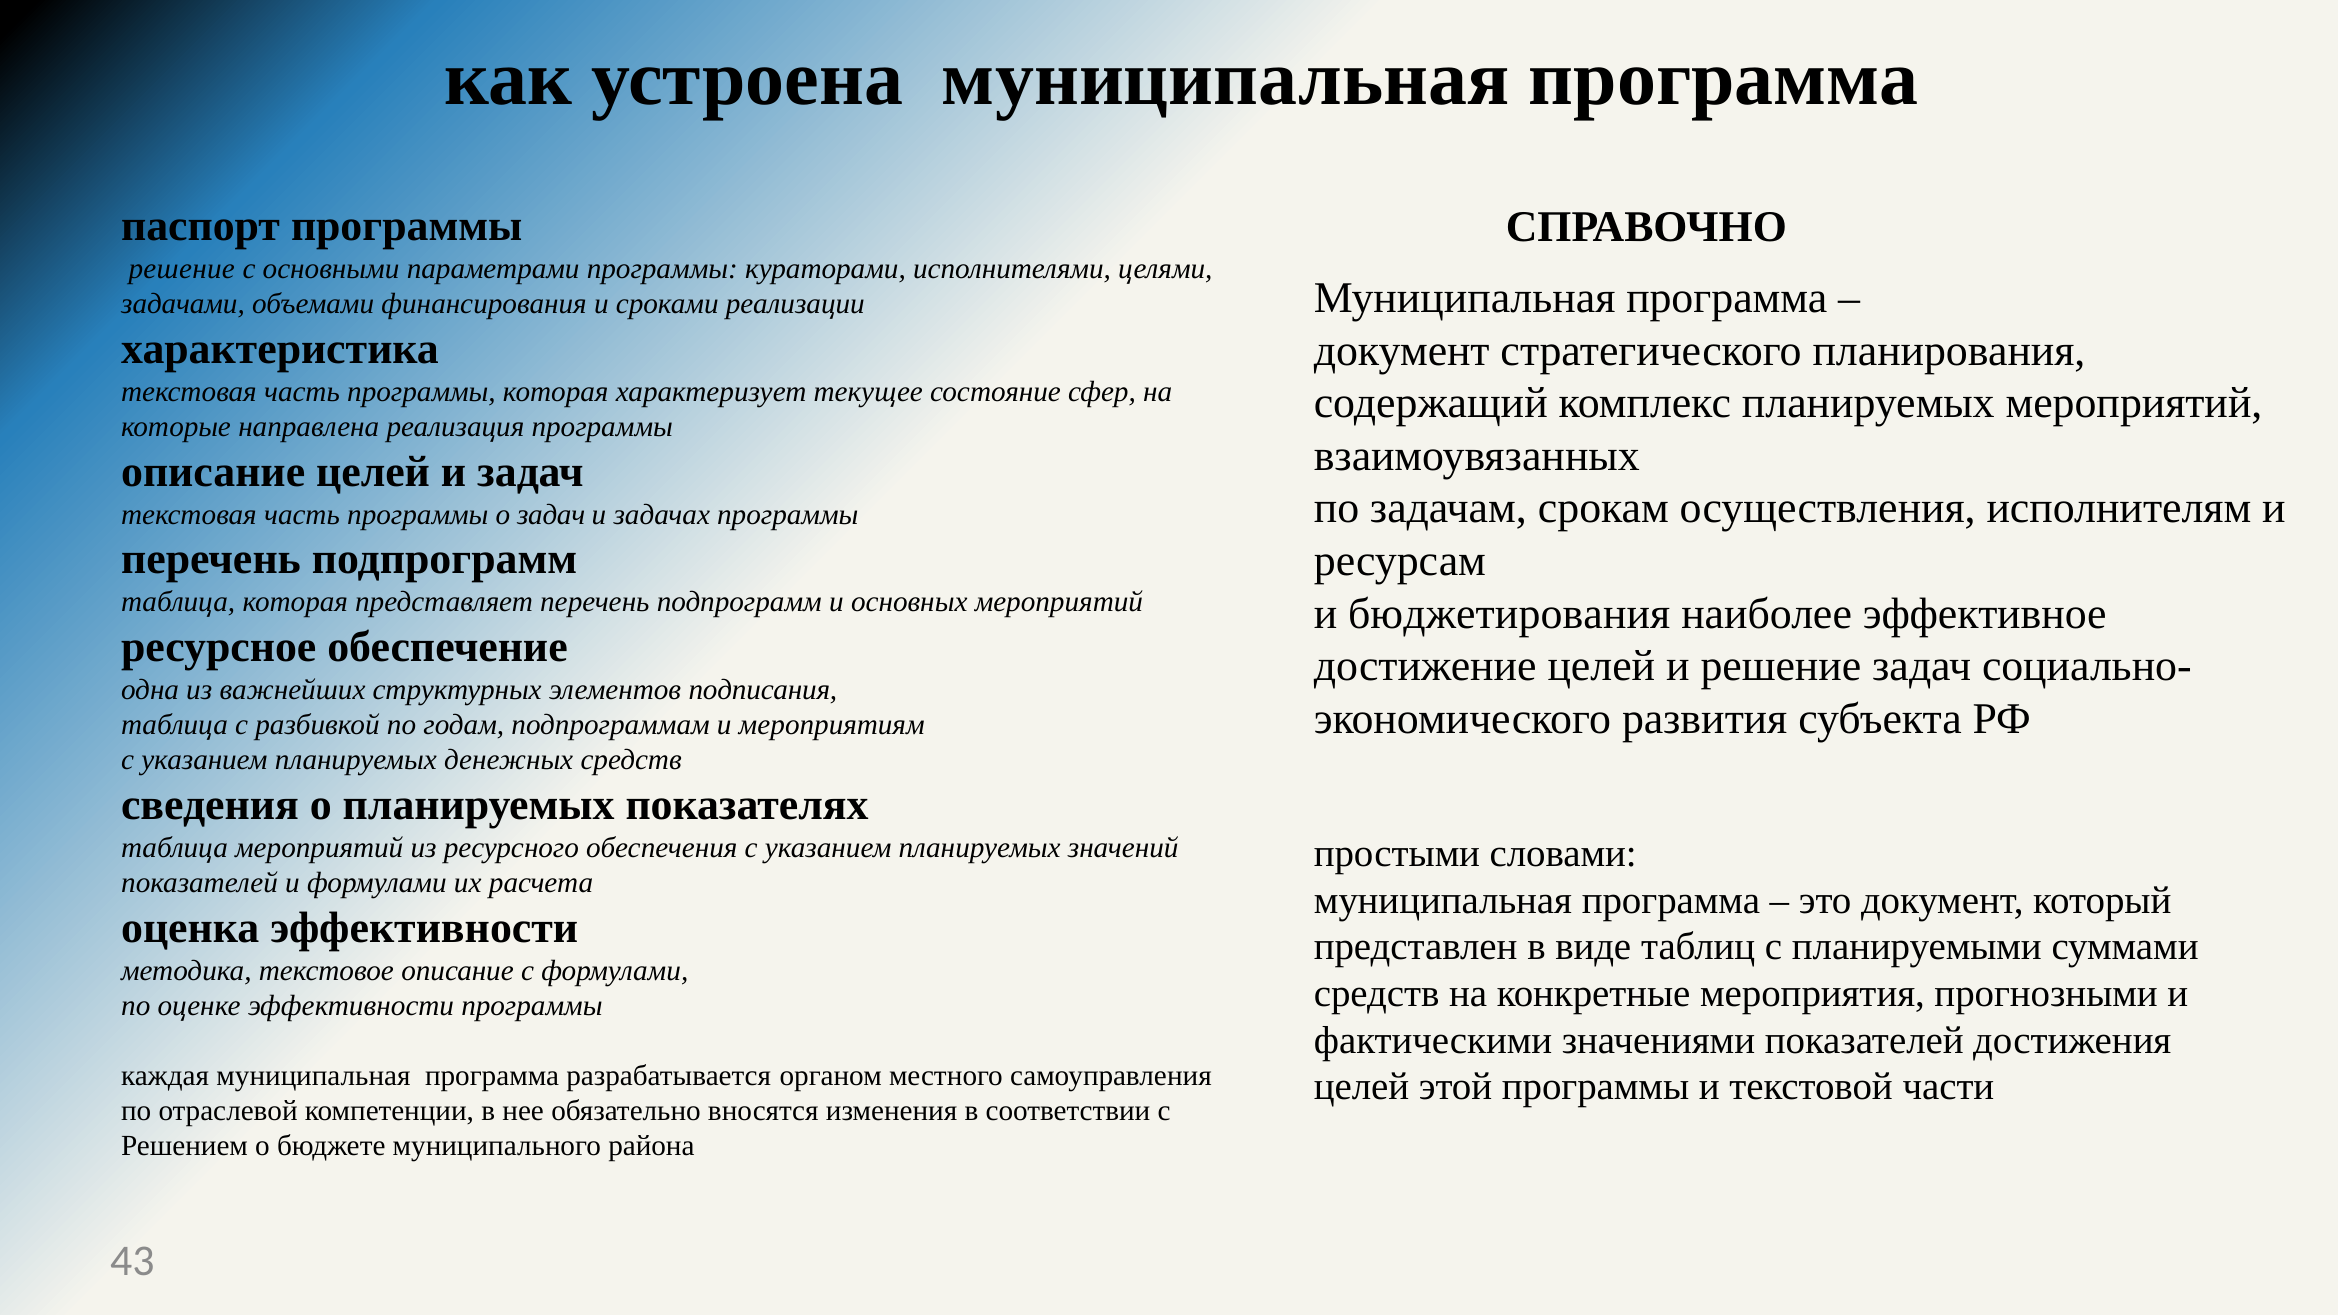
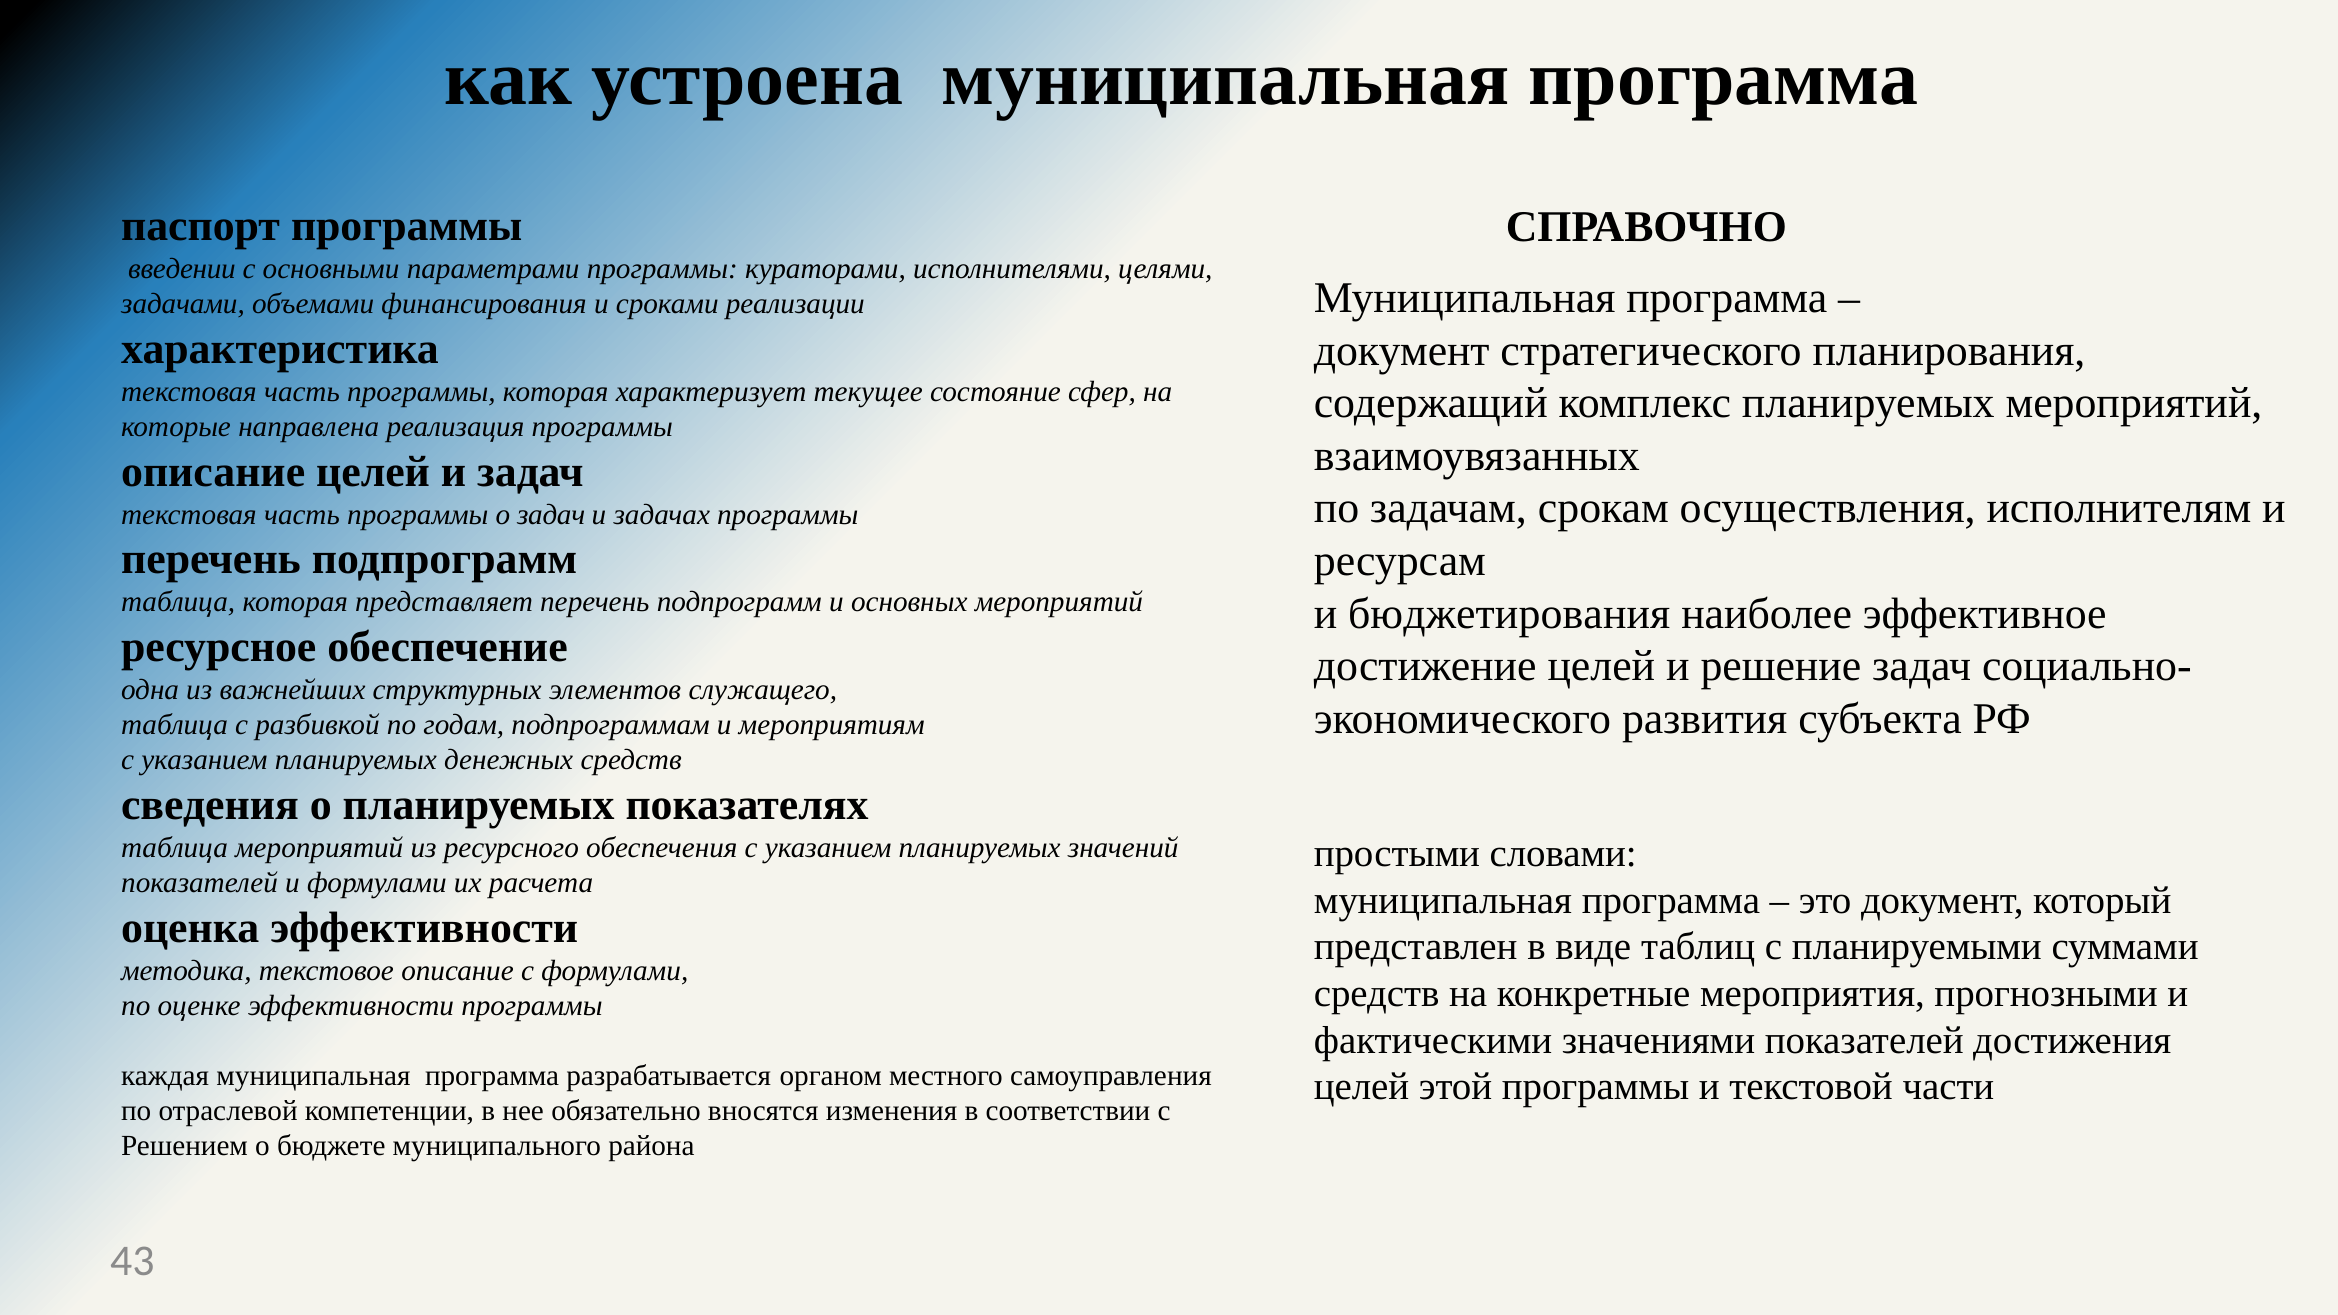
решение at (182, 269): решение -> введении
подписания: подписания -> служащего
